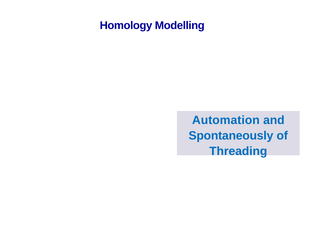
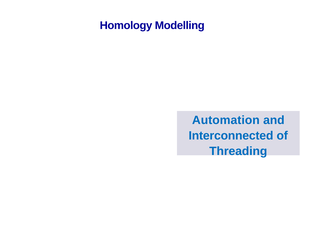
Spontaneously: Spontaneously -> Interconnected
